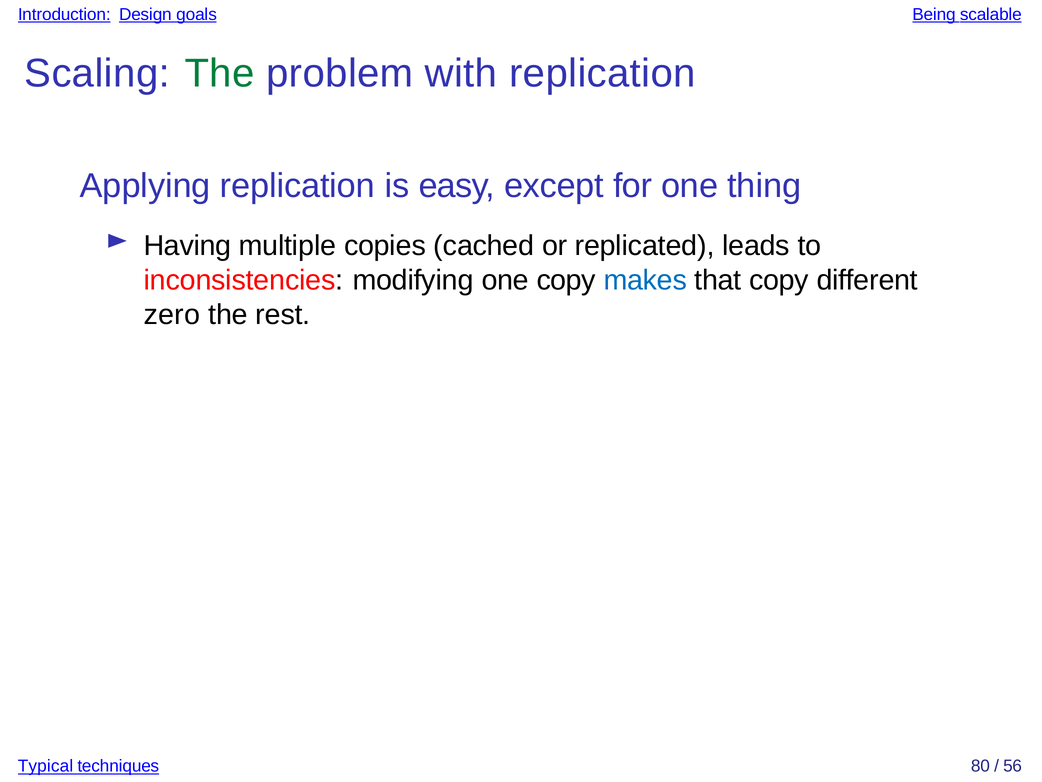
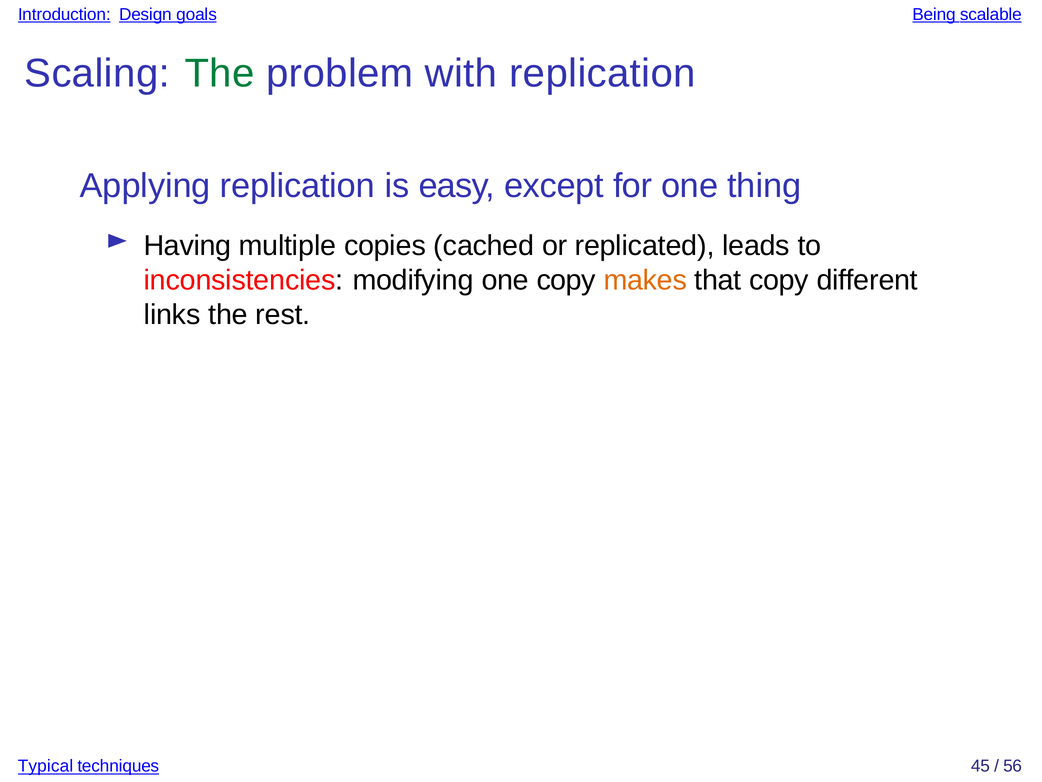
makes colour: blue -> orange
zero: zero -> links
80: 80 -> 45
